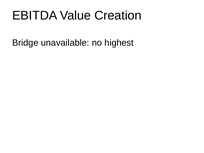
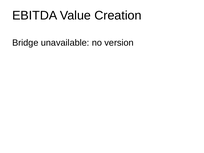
highest: highest -> version
